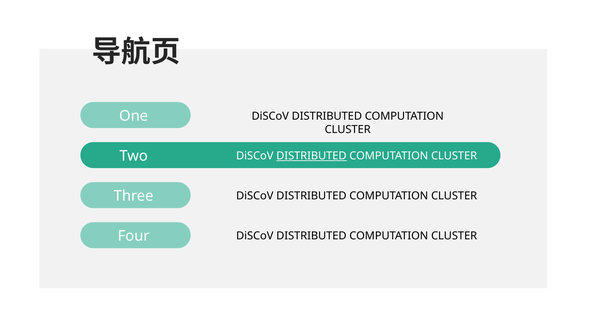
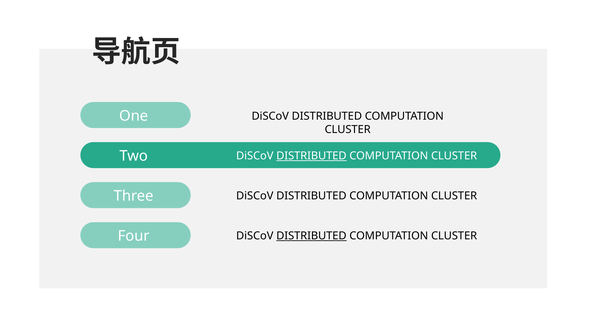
DISTRIBUTED at (311, 236) underline: none -> present
